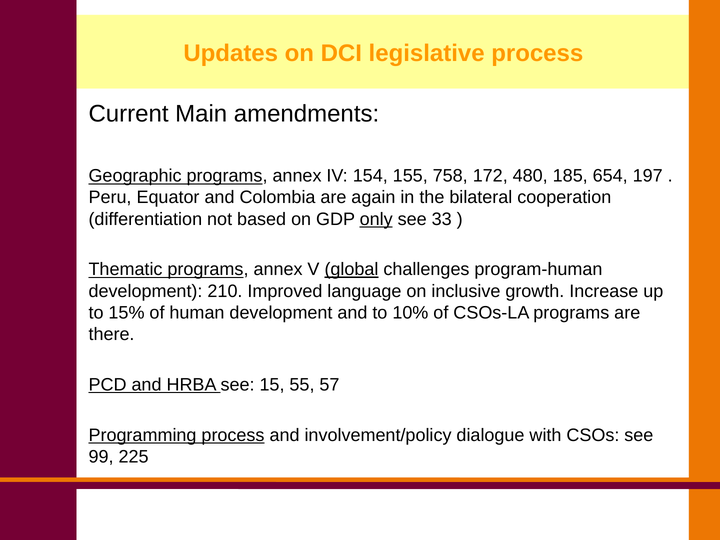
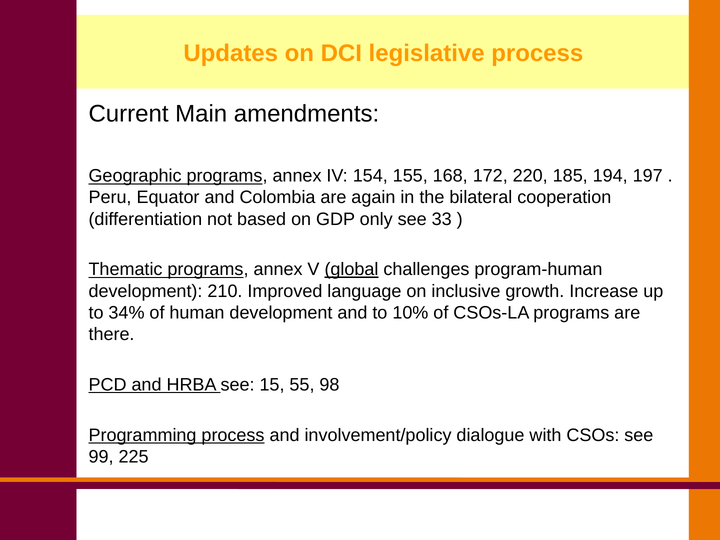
758: 758 -> 168
480: 480 -> 220
654: 654 -> 194
only underline: present -> none
15%: 15% -> 34%
57: 57 -> 98
